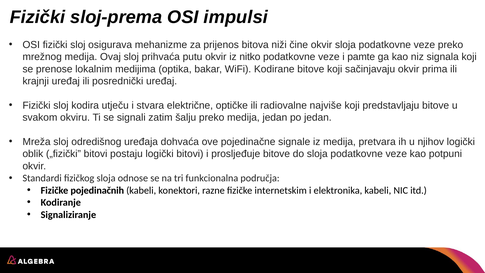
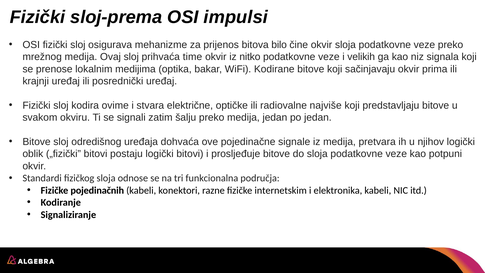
niži: niži -> bilo
putu: putu -> time
pamte: pamte -> velikih
utječu: utječu -> ovime
Mreža at (37, 142): Mreža -> Bitove
